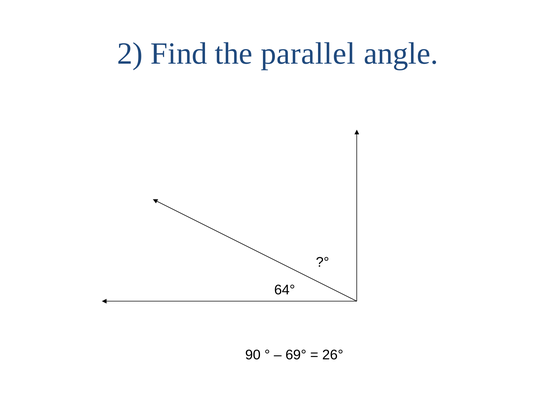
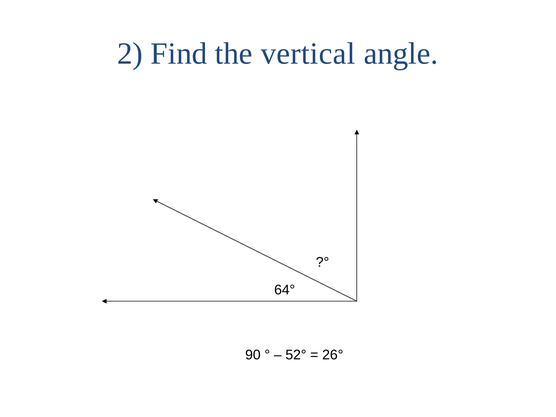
parallel: parallel -> vertical
69°: 69° -> 52°
